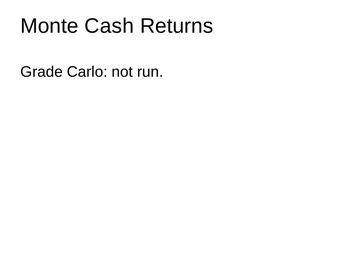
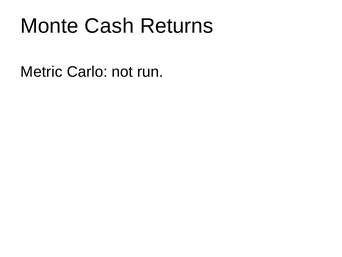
Grade: Grade -> Metric
